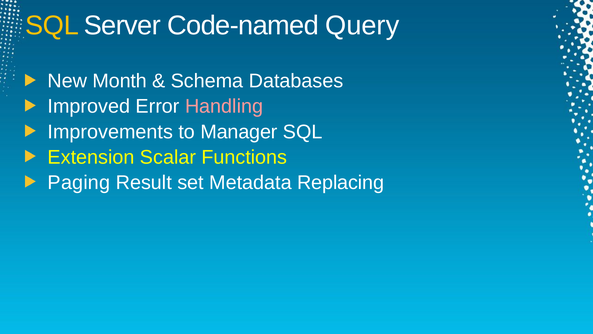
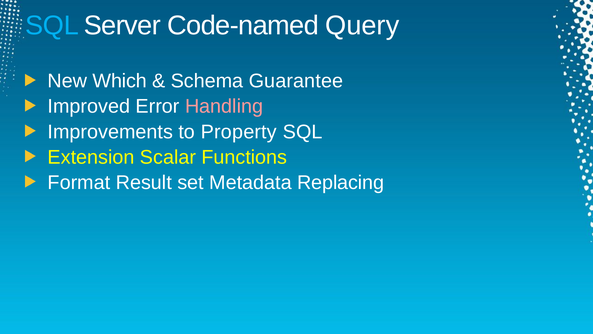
SQL at (52, 26) colour: yellow -> light blue
Month: Month -> Which
Databases: Databases -> Guarantee
Manager: Manager -> Property
Paging: Paging -> Format
